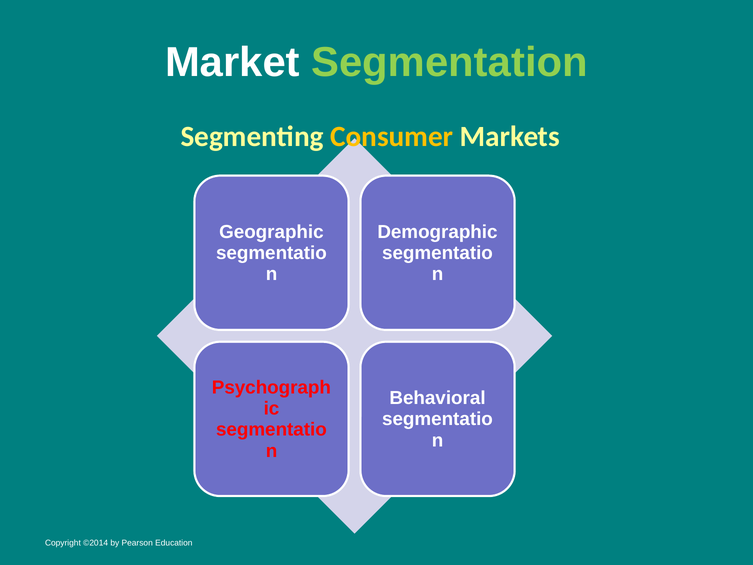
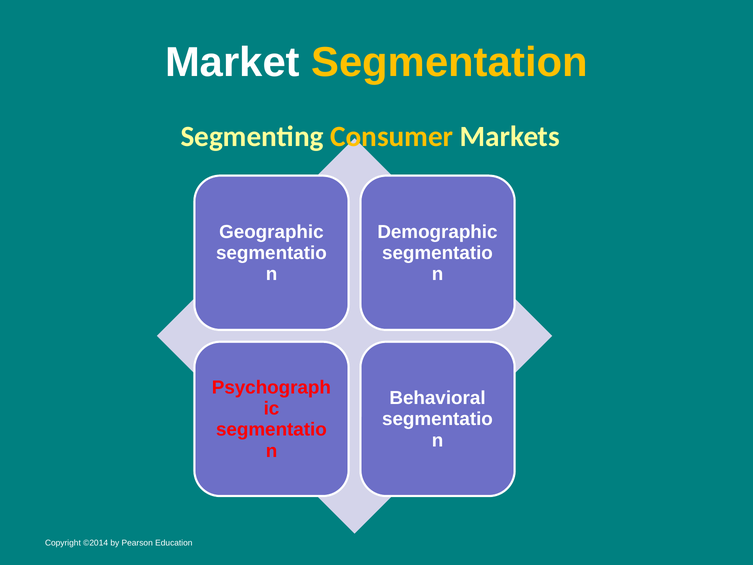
Segmentation colour: light green -> yellow
